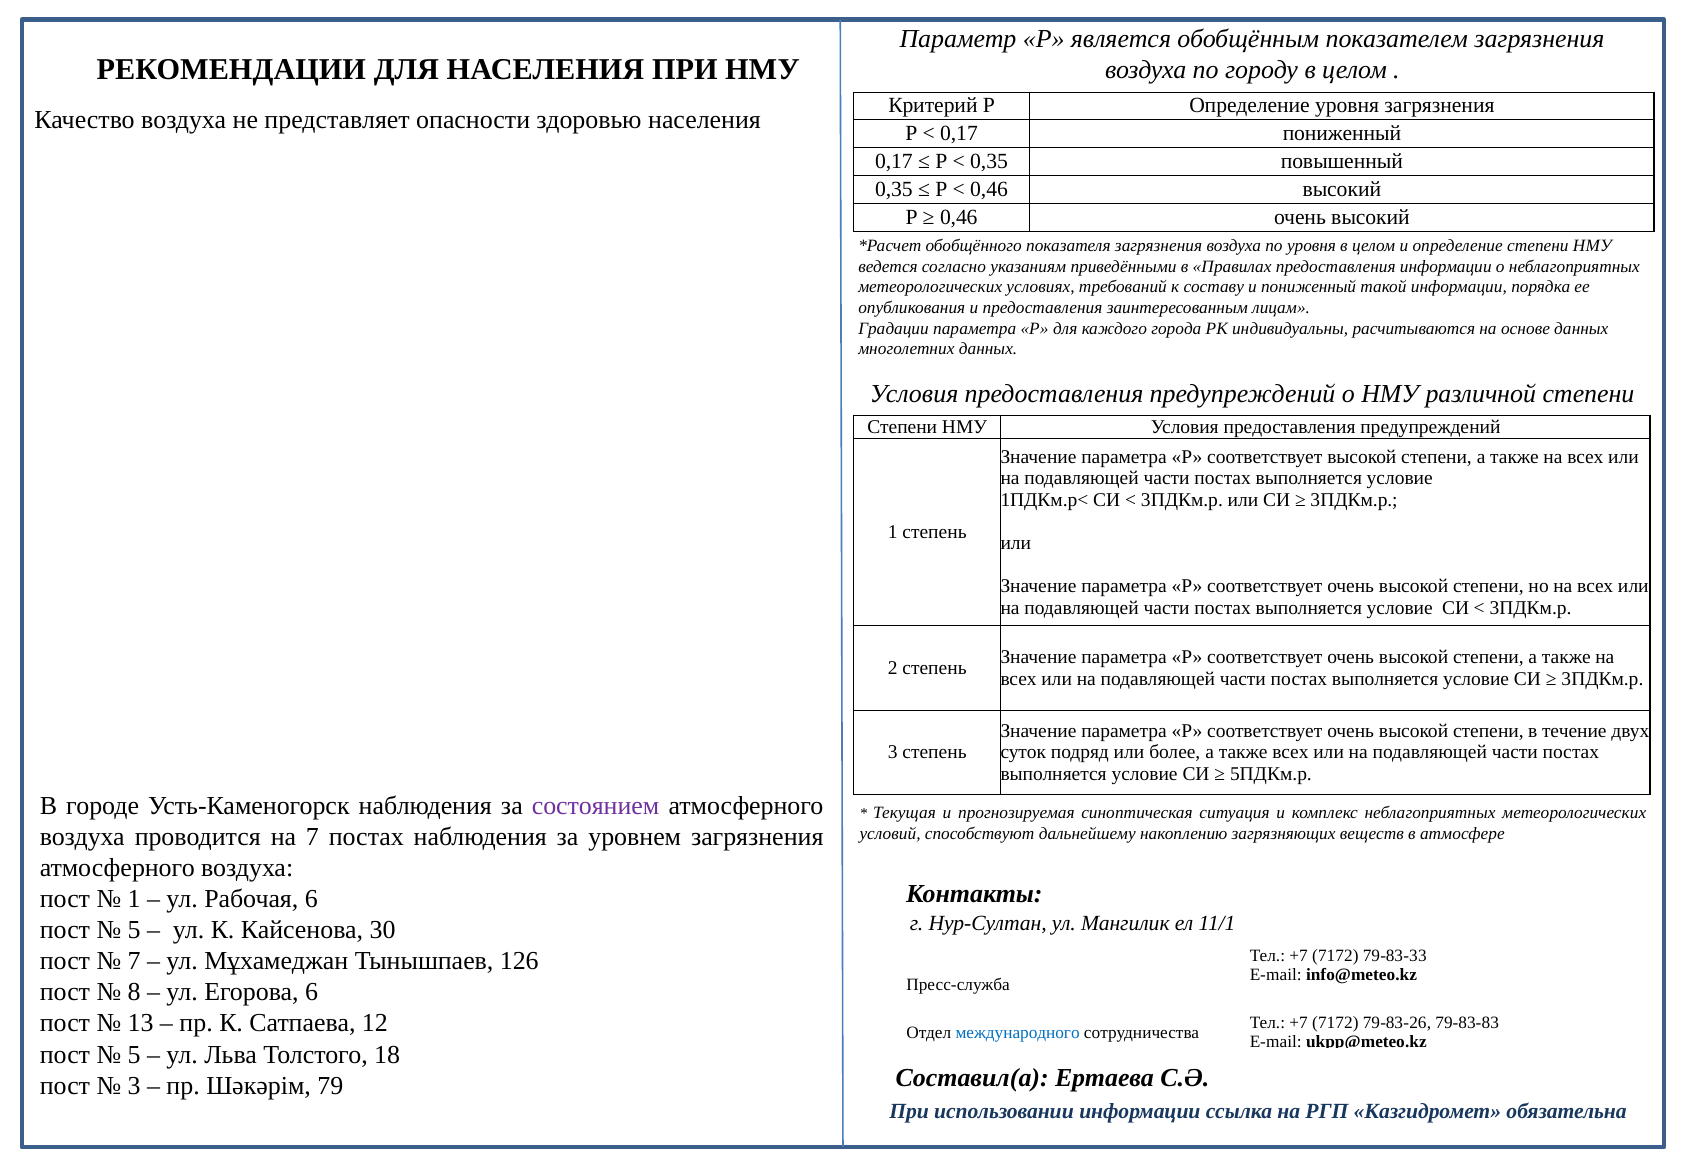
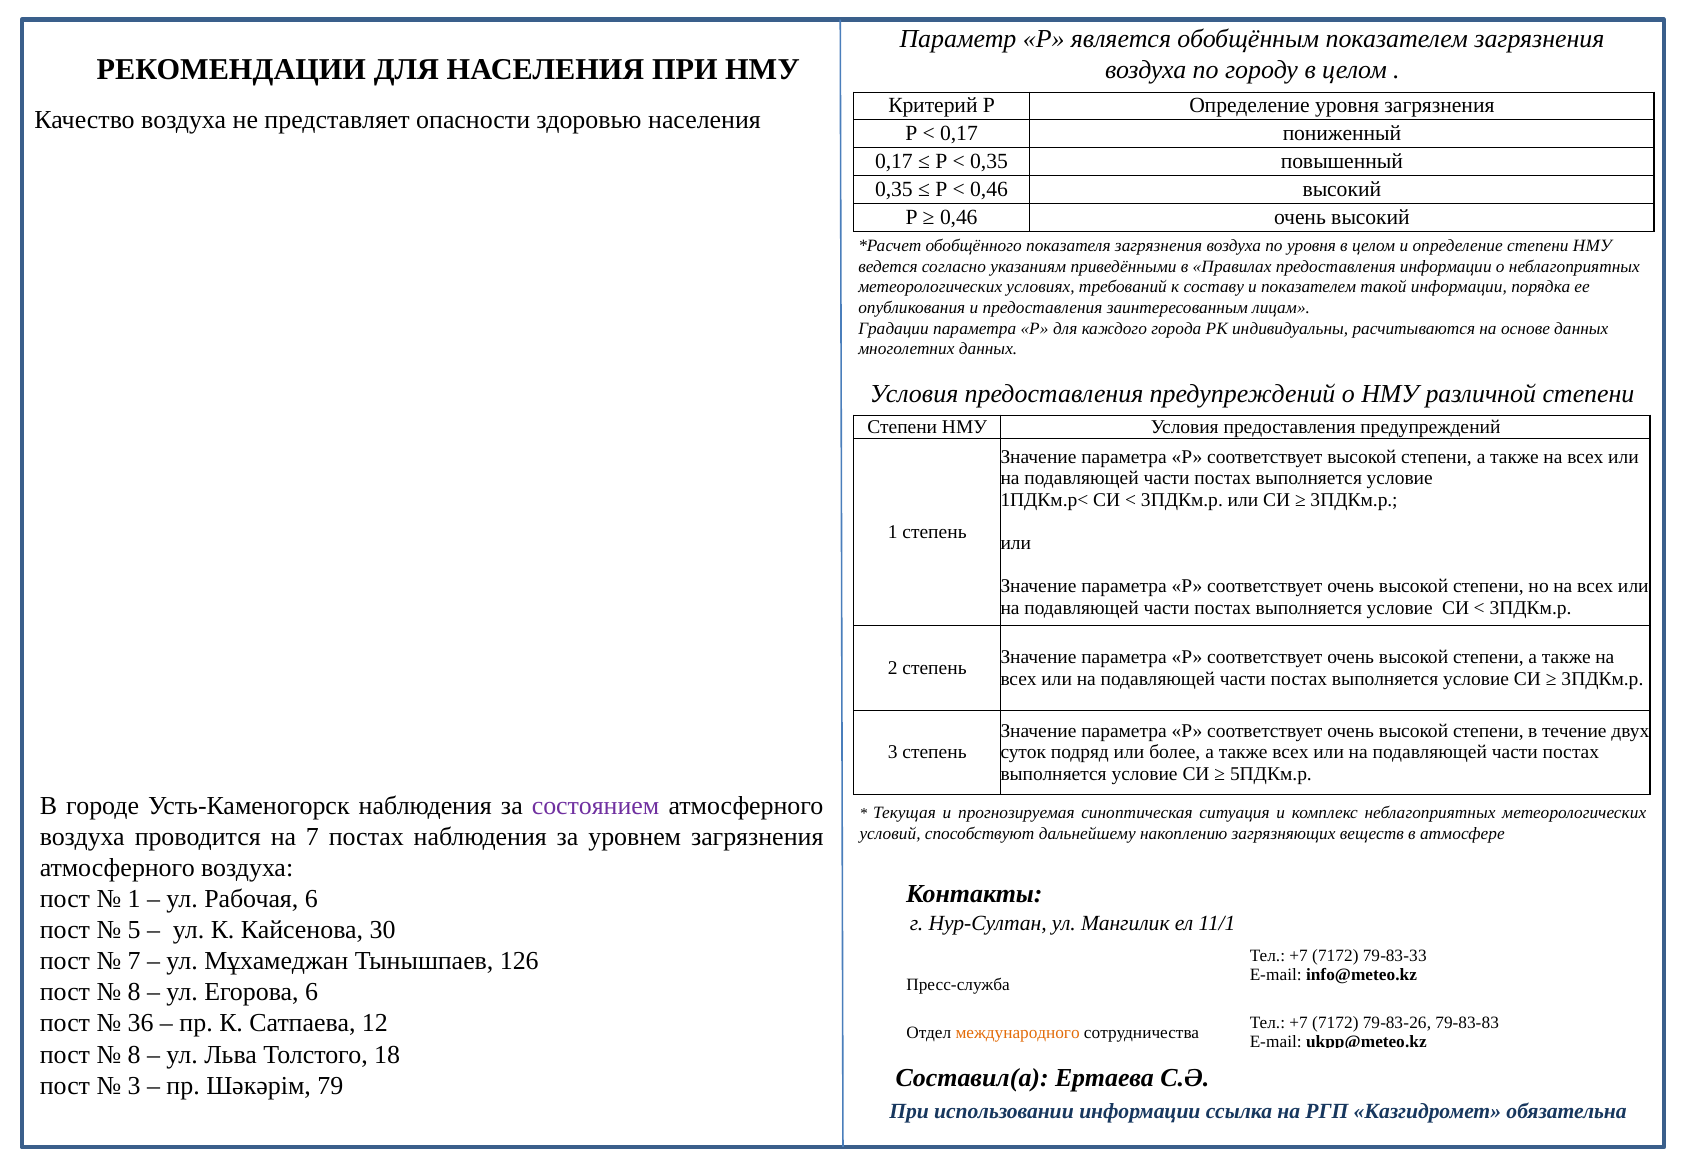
и пониженный: пониженный -> показателем
13: 13 -> 36
международного colour: blue -> orange
5 at (134, 1055): 5 -> 8
